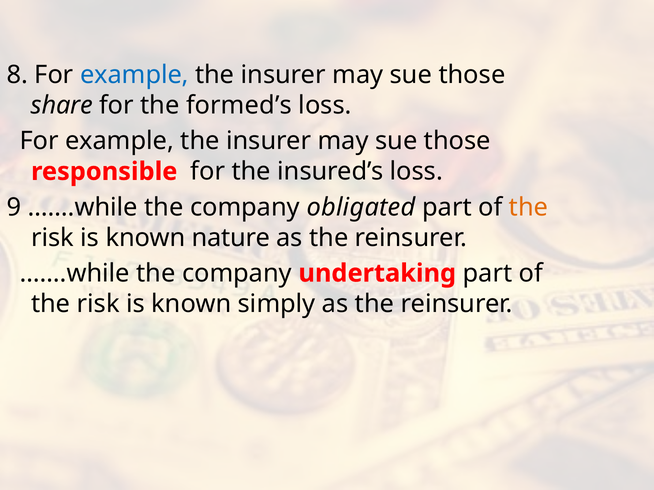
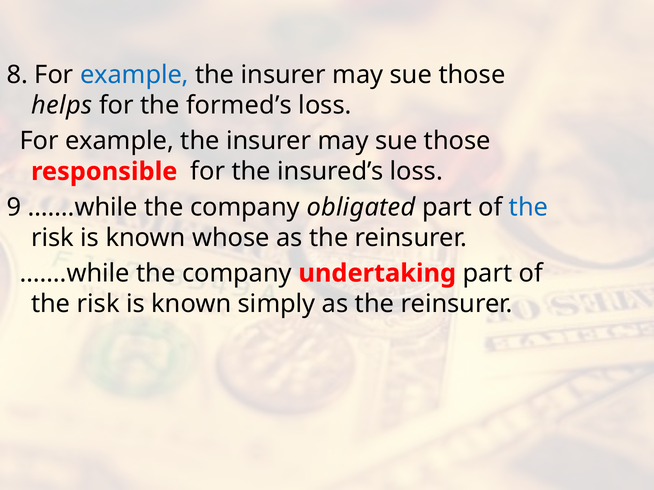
share: share -> helps
the at (529, 207) colour: orange -> blue
nature: nature -> whose
